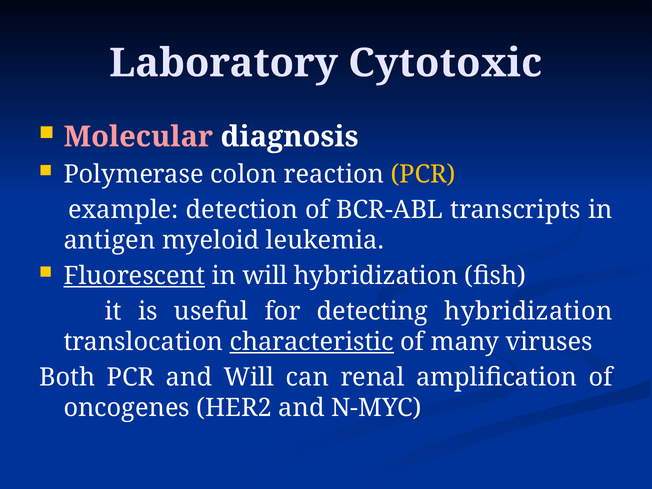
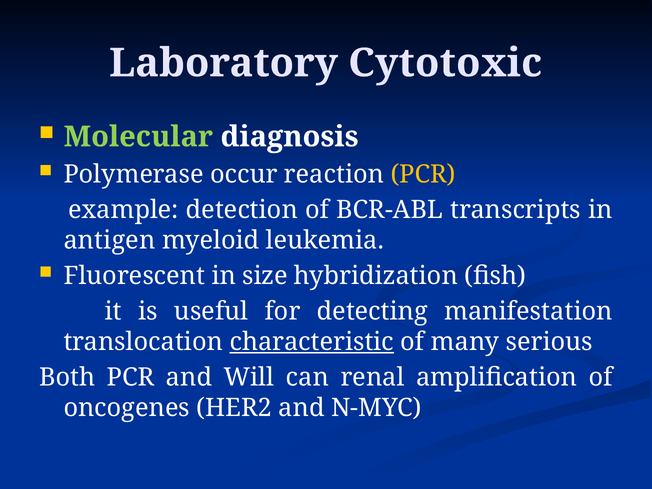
Molecular colour: pink -> light green
colon: colon -> occur
Fluorescent underline: present -> none
in will: will -> size
detecting hybridization: hybridization -> manifestation
viruses: viruses -> serious
